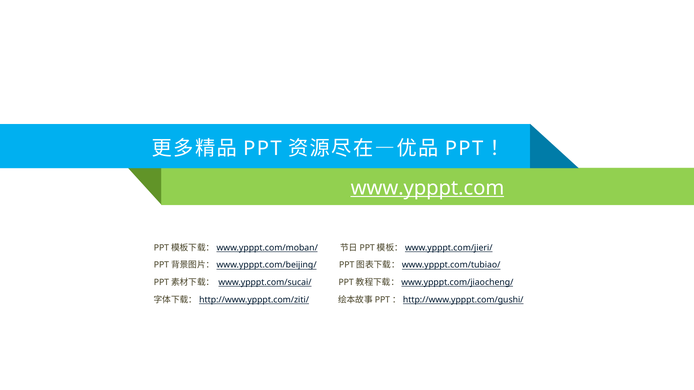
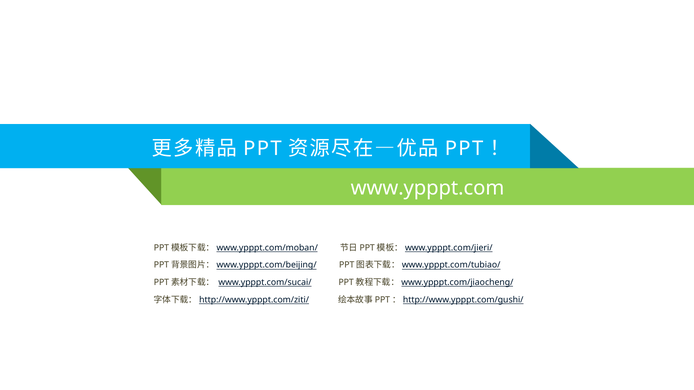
www.ypppt.com underline: present -> none
